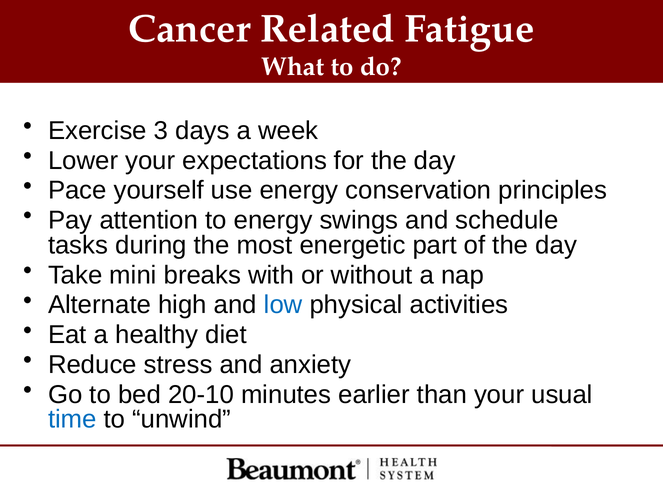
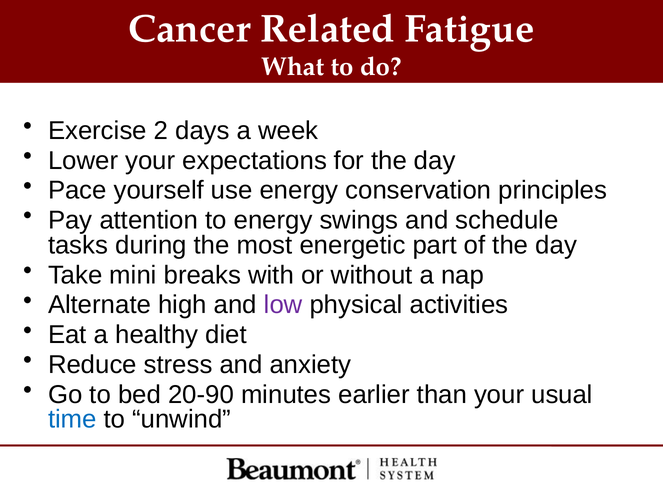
3: 3 -> 2
low colour: blue -> purple
20-10: 20-10 -> 20-90
